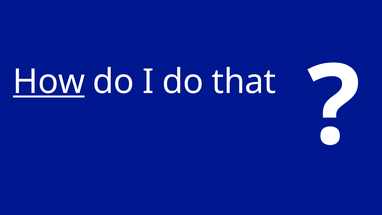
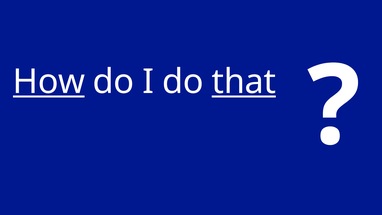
that underline: none -> present
